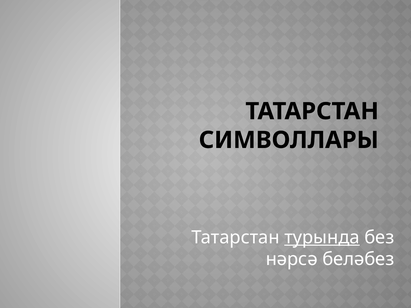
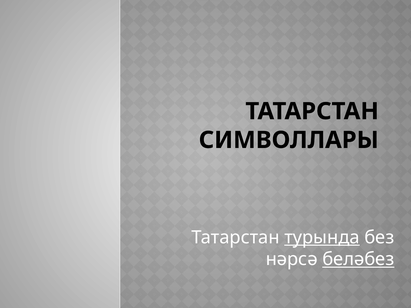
беләбез underline: none -> present
